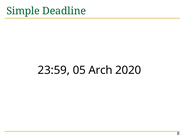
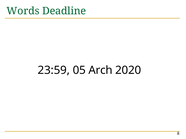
Simple: Simple -> Words
